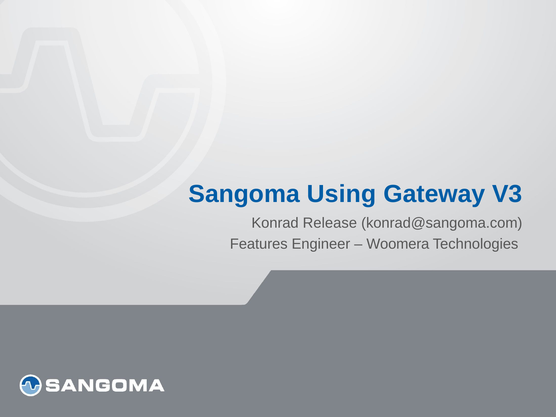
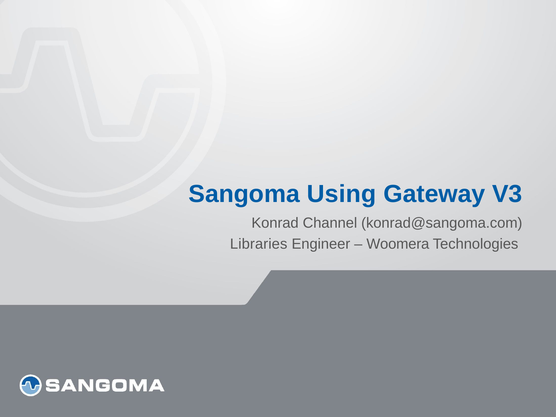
Release: Release -> Channel
Features: Features -> Libraries
